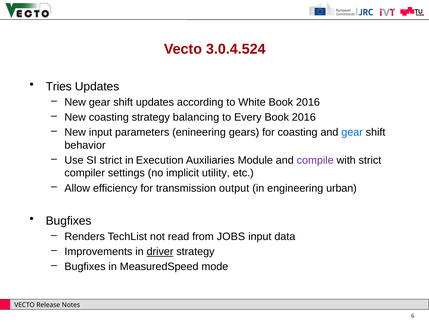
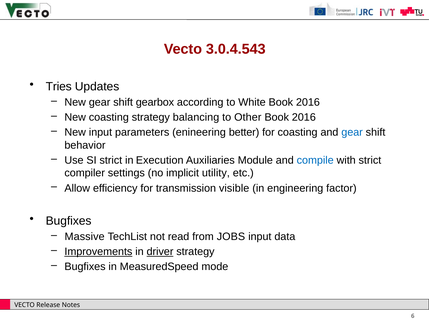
3.0.4.524: 3.0.4.524 -> 3.0.4.543
shift updates: updates -> gearbox
Every: Every -> Other
gears: gears -> better
compile colour: purple -> blue
output: output -> visible
urban: urban -> factor
Renders: Renders -> Massive
Improvements underline: none -> present
